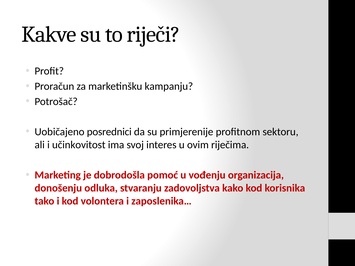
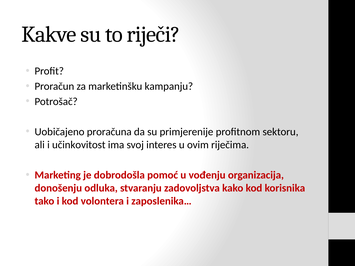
posrednici: posrednici -> proračuna
